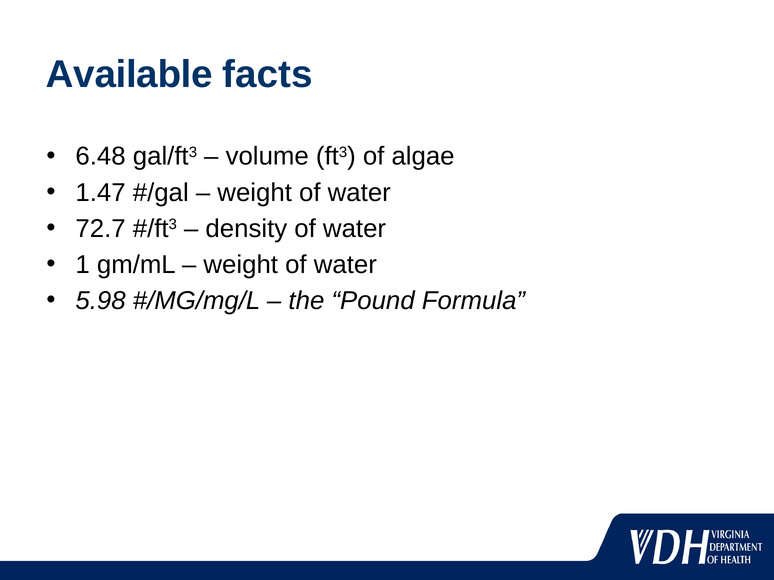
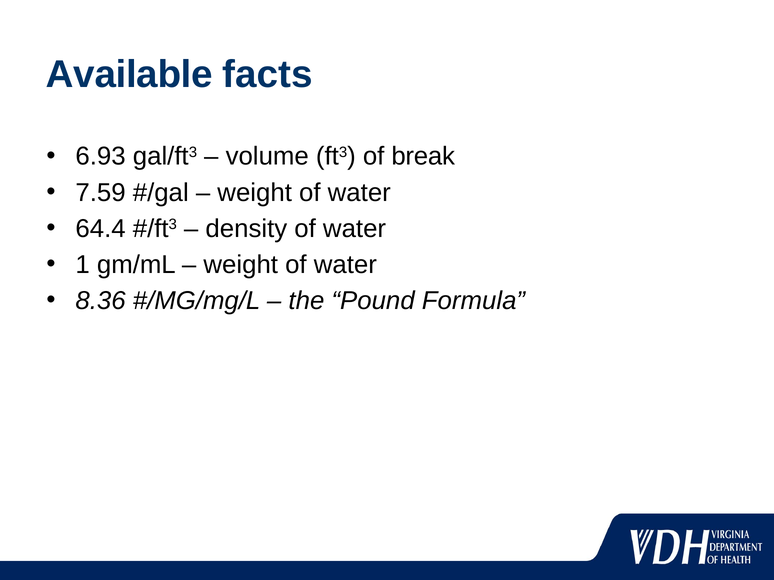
6.48: 6.48 -> 6.93
algae: algae -> break
1.47: 1.47 -> 7.59
72.7: 72.7 -> 64.4
5.98: 5.98 -> 8.36
